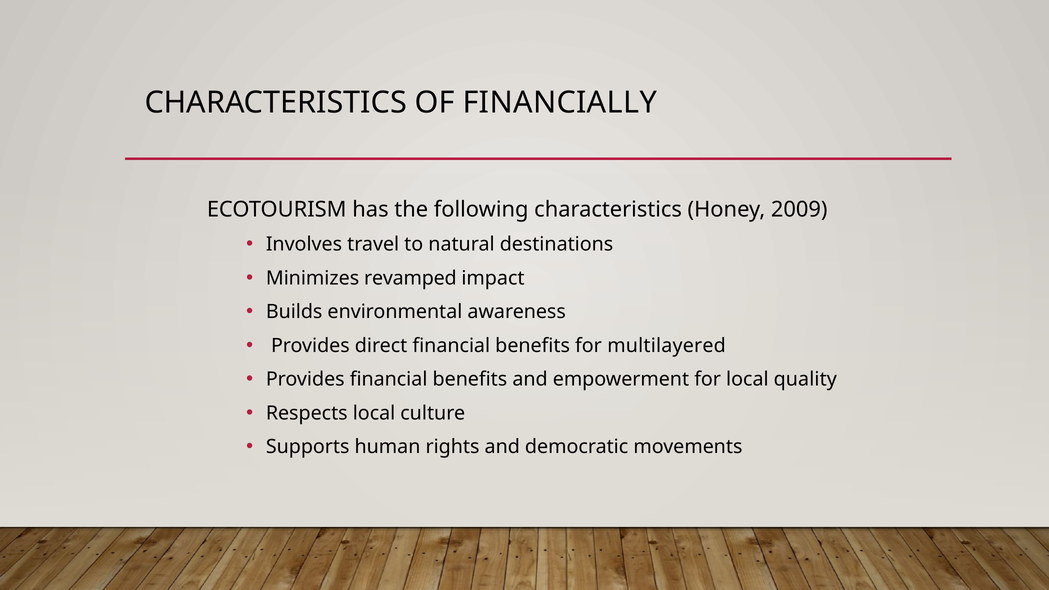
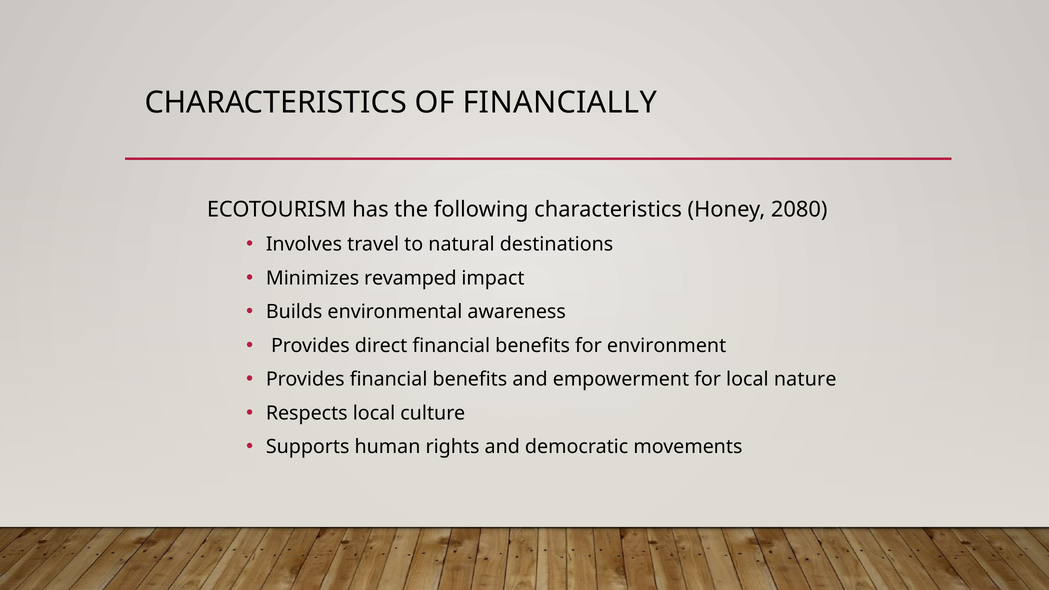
2009: 2009 -> 2080
multilayered: multilayered -> environment
quality: quality -> nature
